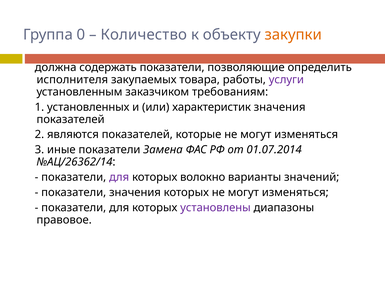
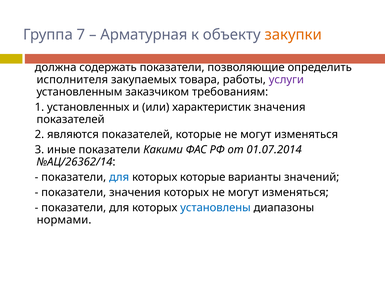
0: 0 -> 7
Количество: Количество -> Арматурная
Замена: Замена -> Какими
для at (119, 177) colour: purple -> blue
которых волокно: волокно -> которые
установлены colour: purple -> blue
правовое: правовое -> нормами
